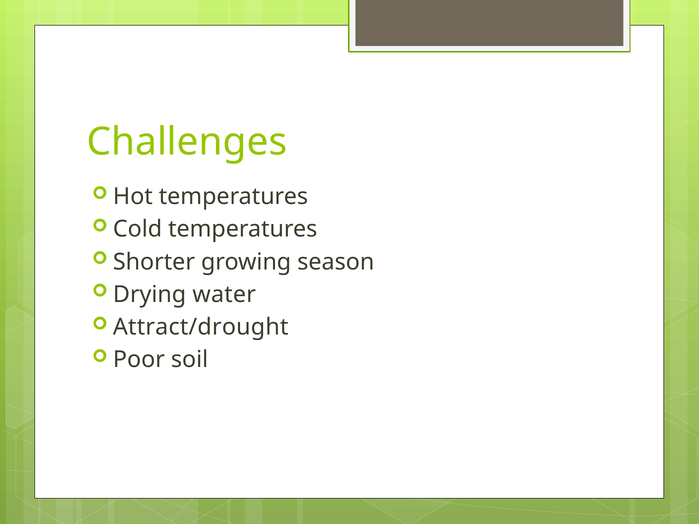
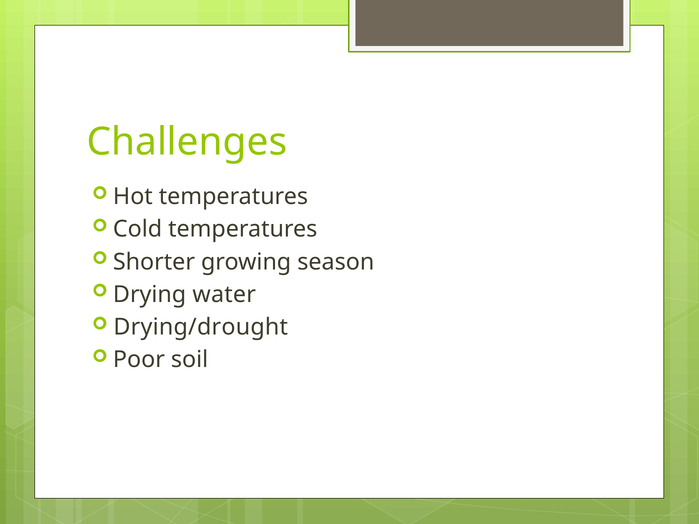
Attract/drought: Attract/drought -> Drying/drought
